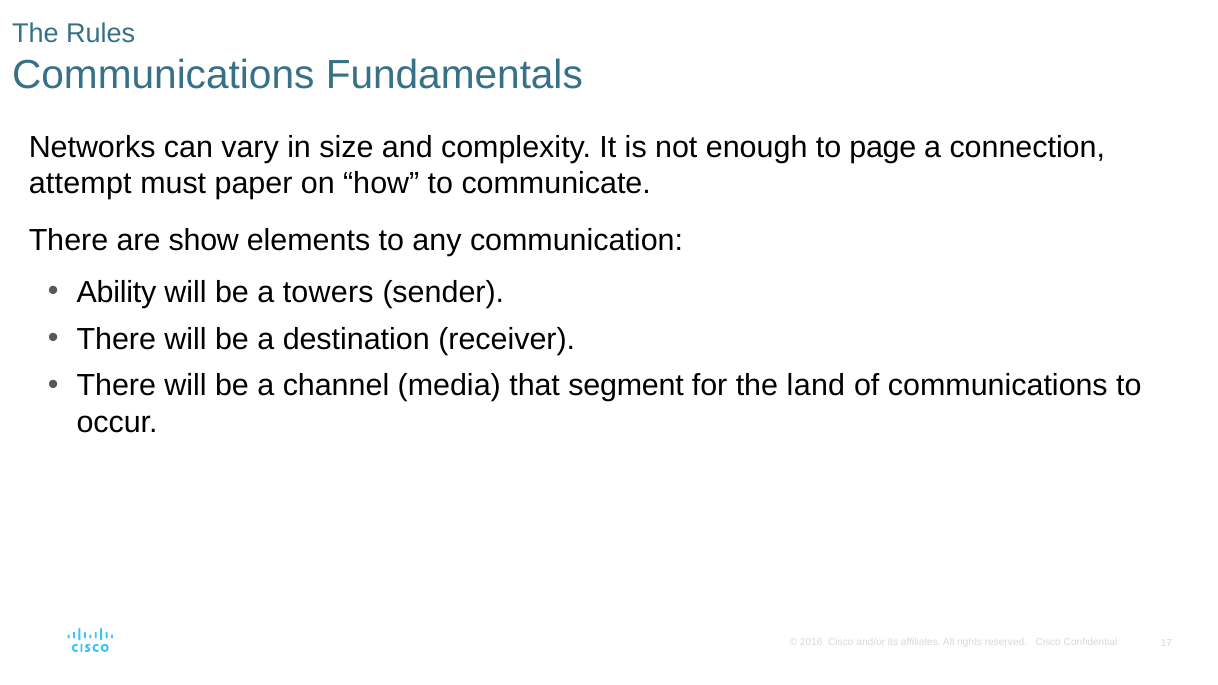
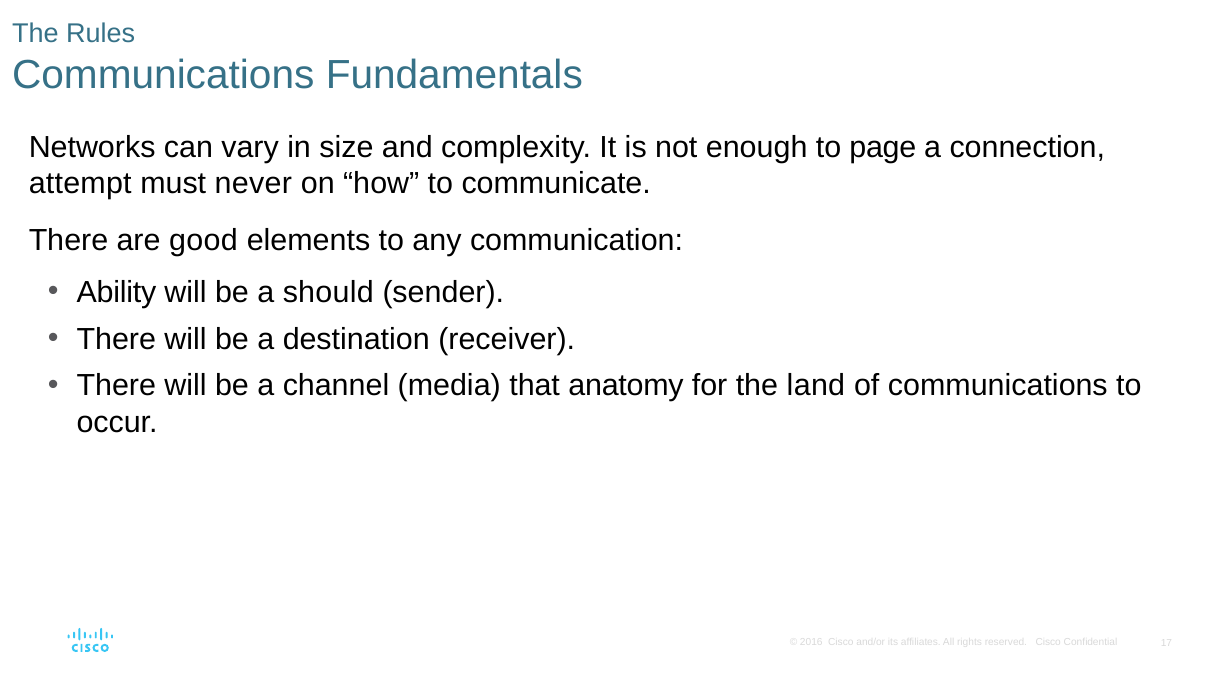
paper: paper -> never
show: show -> good
towers: towers -> should
segment: segment -> anatomy
